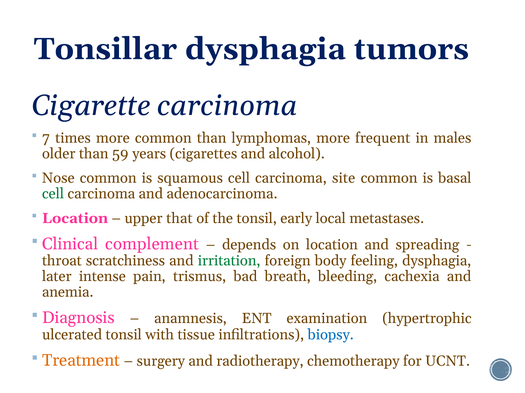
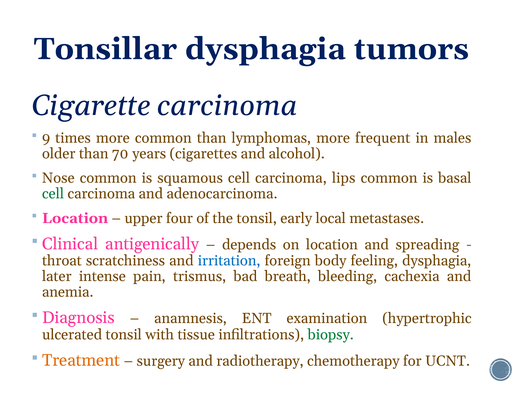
7: 7 -> 9
59: 59 -> 70
site: site -> lips
that: that -> four
complement: complement -> antigenically
irritation colour: green -> blue
biopsy colour: blue -> green
